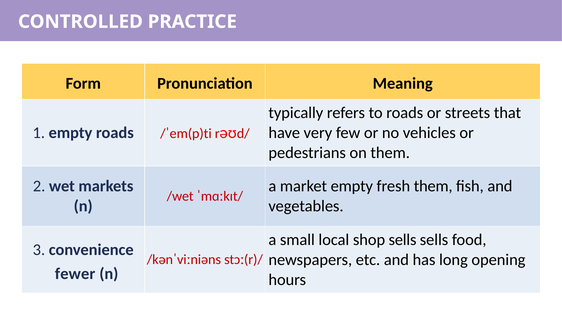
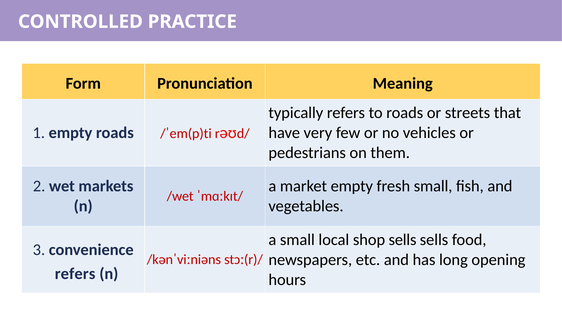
fresh them: them -> small
fewer at (75, 274): fewer -> refers
